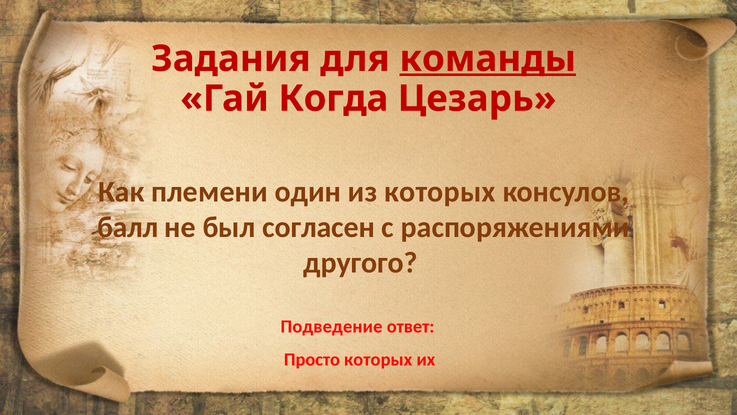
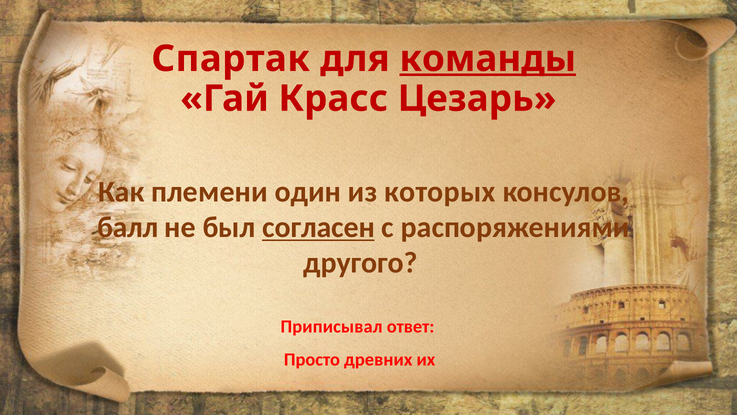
Задания: Задания -> Спартак
Когда: Когда -> Красс
согласен underline: none -> present
Подведение: Подведение -> Приписывал
Просто которых: которых -> древних
